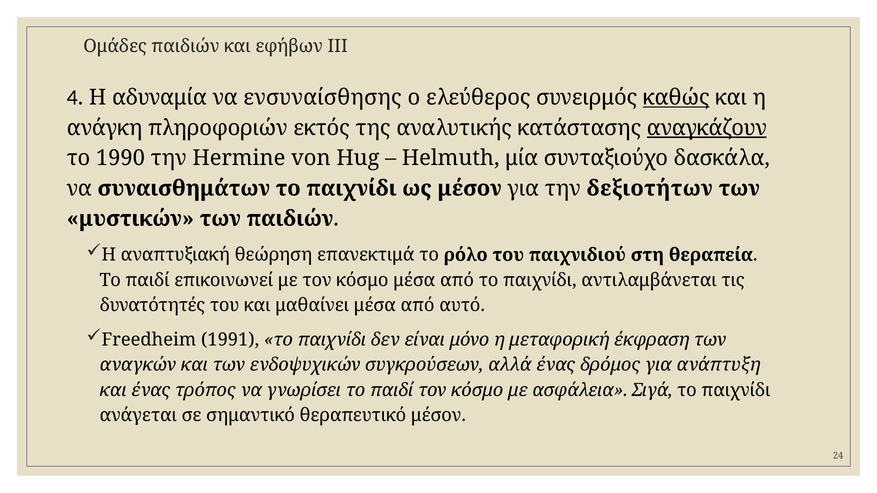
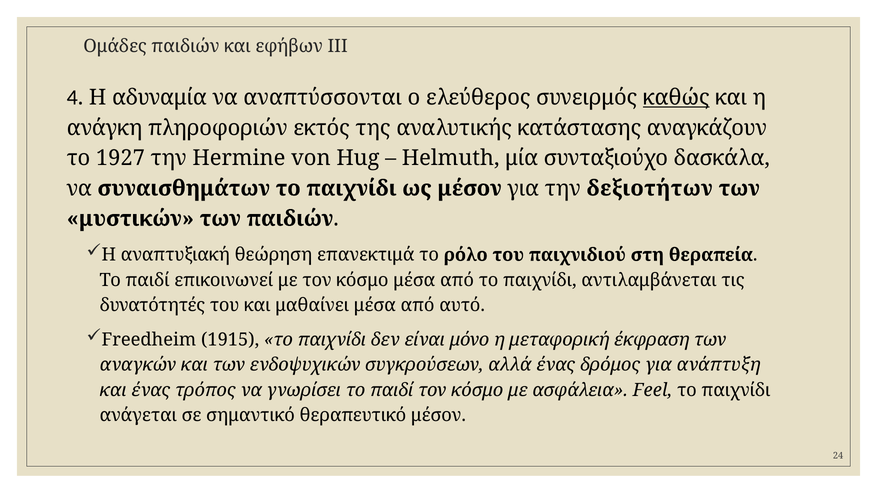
ενσυναίσθησης: ενσυναίσθησης -> αναπτύσσονται
αναγκάζουν underline: present -> none
1990: 1990 -> 1927
1991: 1991 -> 1915
Σιγά: Σιγά -> Feel
